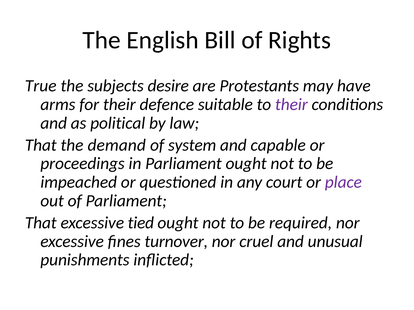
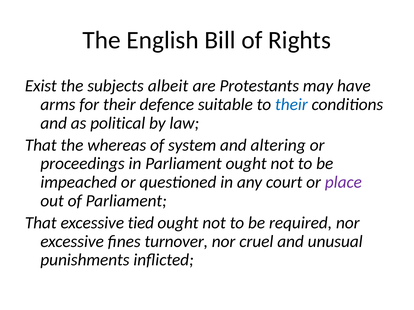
True: True -> Exist
desire: desire -> albeit
their at (291, 105) colour: purple -> blue
demand: demand -> whereas
capable: capable -> altering
